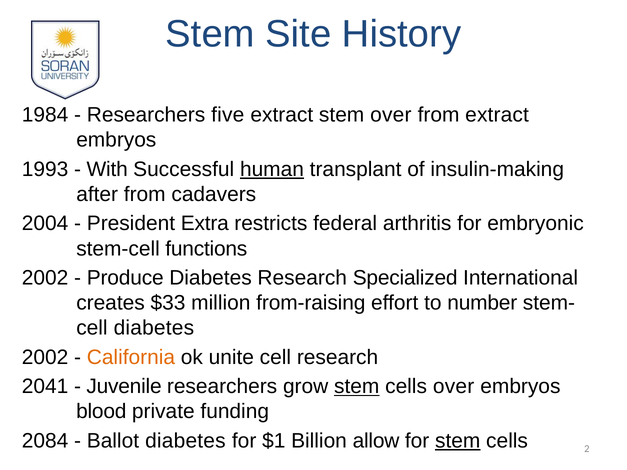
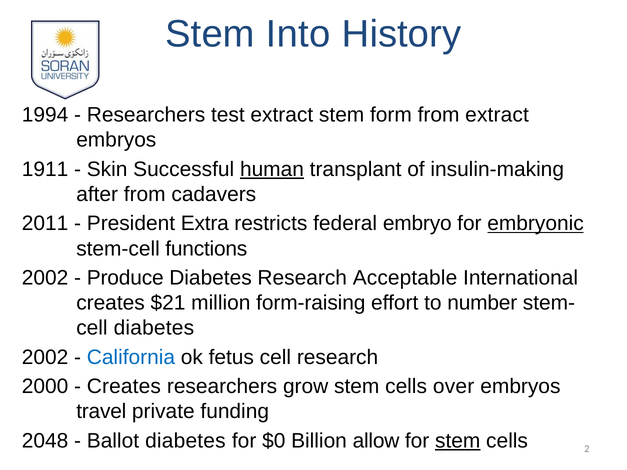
Site: Site -> Into
1984: 1984 -> 1994
five: five -> test
stem over: over -> form
1993: 1993 -> 1911
With: With -> Skin
2004: 2004 -> 2011
arthritis: arthritis -> embryo
embryonic underline: none -> present
Specialized: Specialized -> Acceptable
$33: $33 -> $21
from-raising: from-raising -> form-raising
California colour: orange -> blue
unite: unite -> fetus
2041: 2041 -> 2000
Juvenile at (124, 387): Juvenile -> Creates
stem at (357, 387) underline: present -> none
blood: blood -> travel
2084: 2084 -> 2048
$1: $1 -> $0
